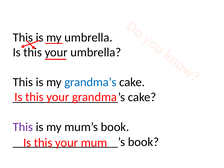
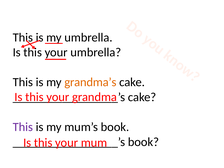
grandma’s colour: blue -> orange
